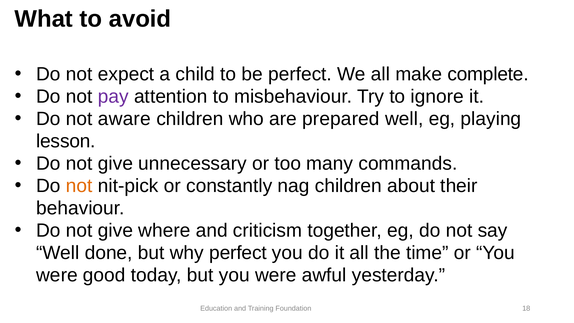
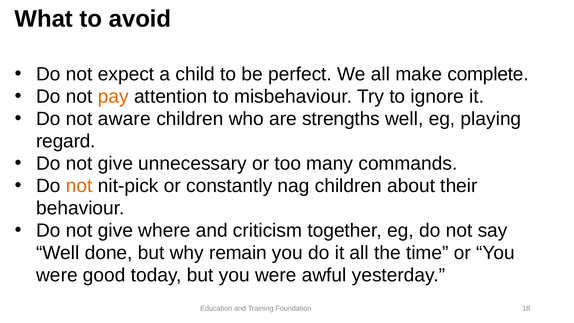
pay colour: purple -> orange
prepared: prepared -> strengths
lesson: lesson -> regard
why perfect: perfect -> remain
